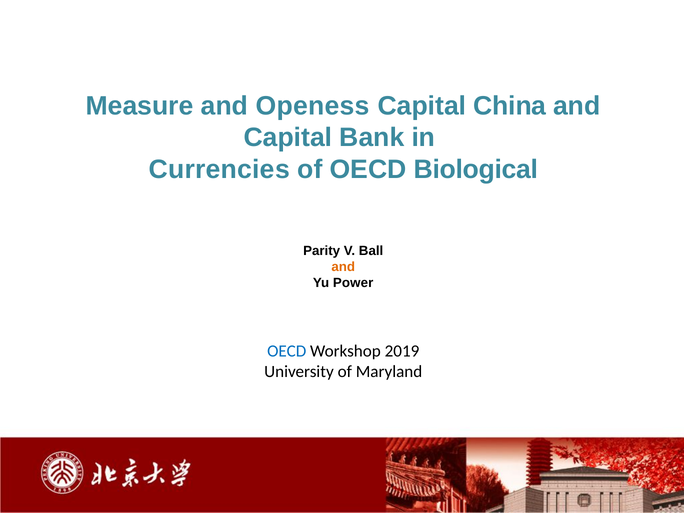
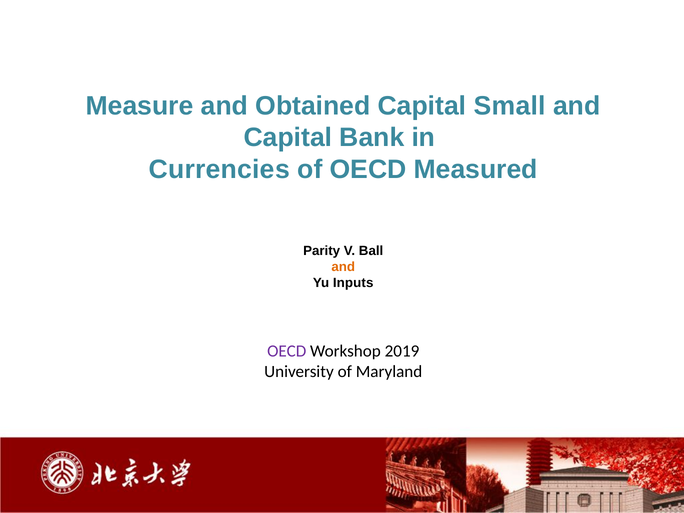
Openess: Openess -> Obtained
China: China -> Small
Biological: Biological -> Measured
Power: Power -> Inputs
OECD at (287, 351) colour: blue -> purple
